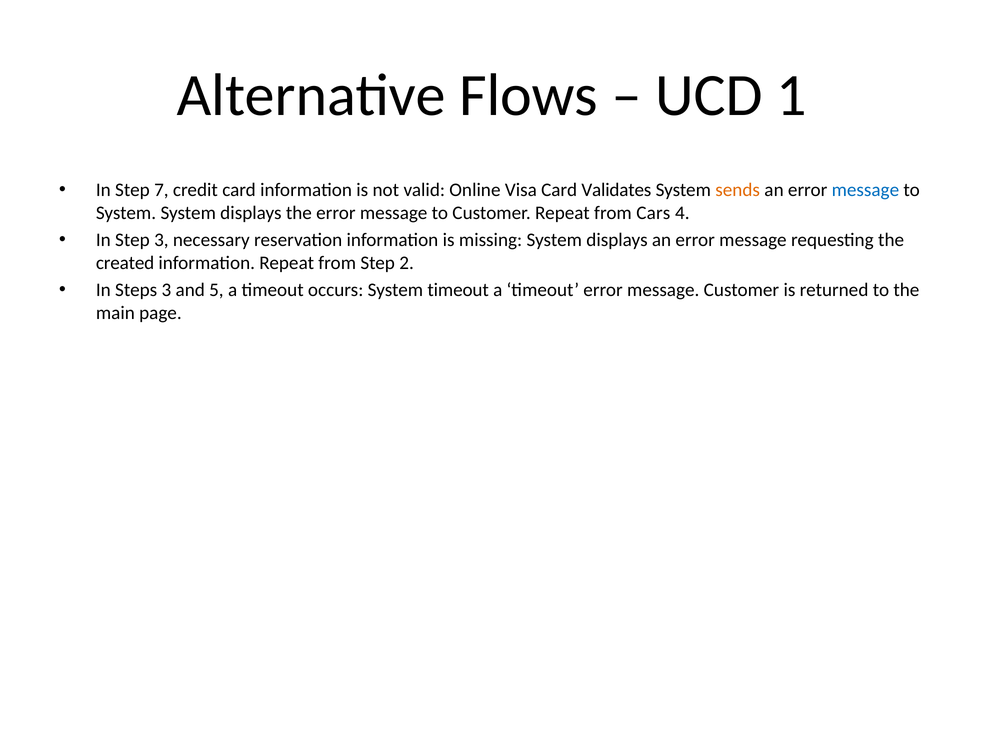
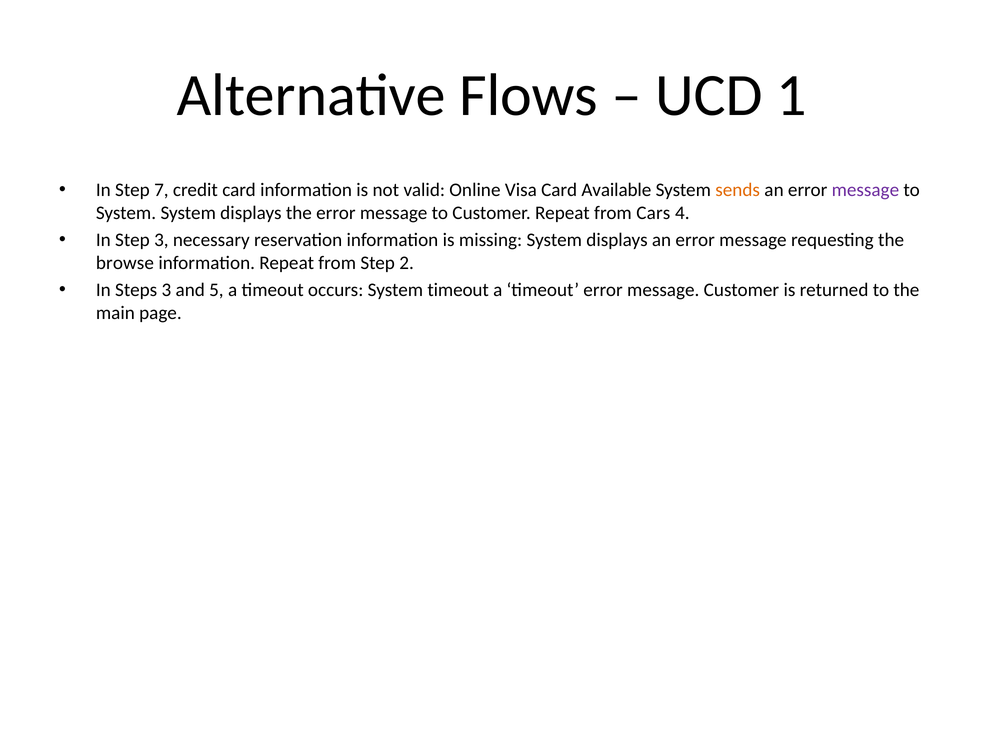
Validates: Validates -> Available
message at (865, 190) colour: blue -> purple
created: created -> browse
